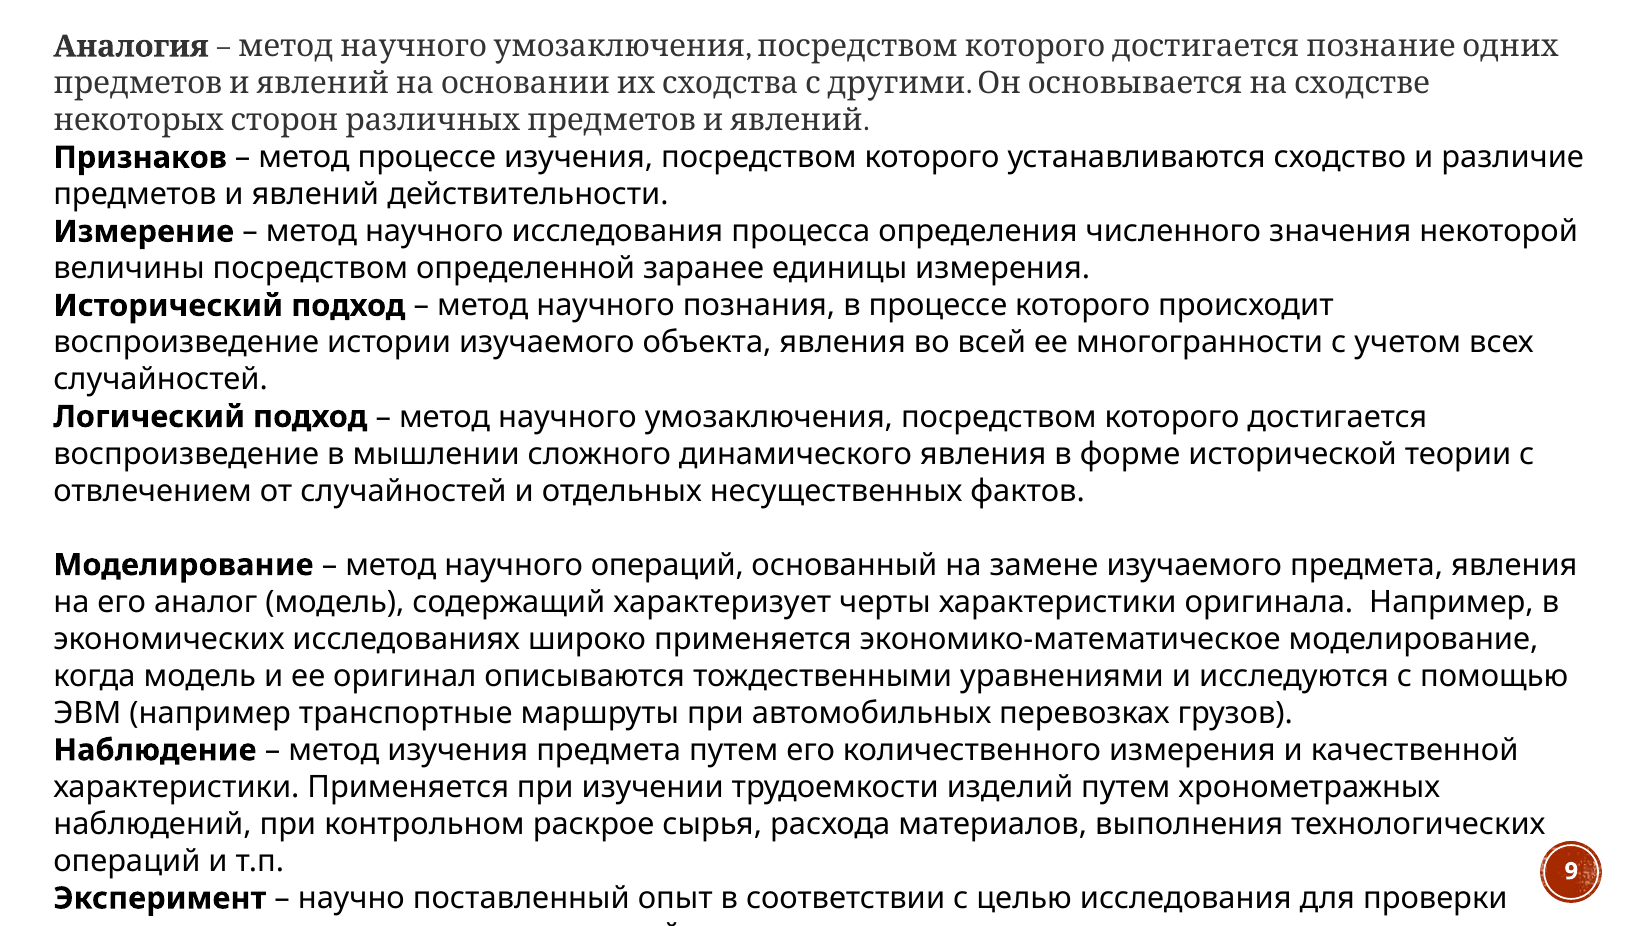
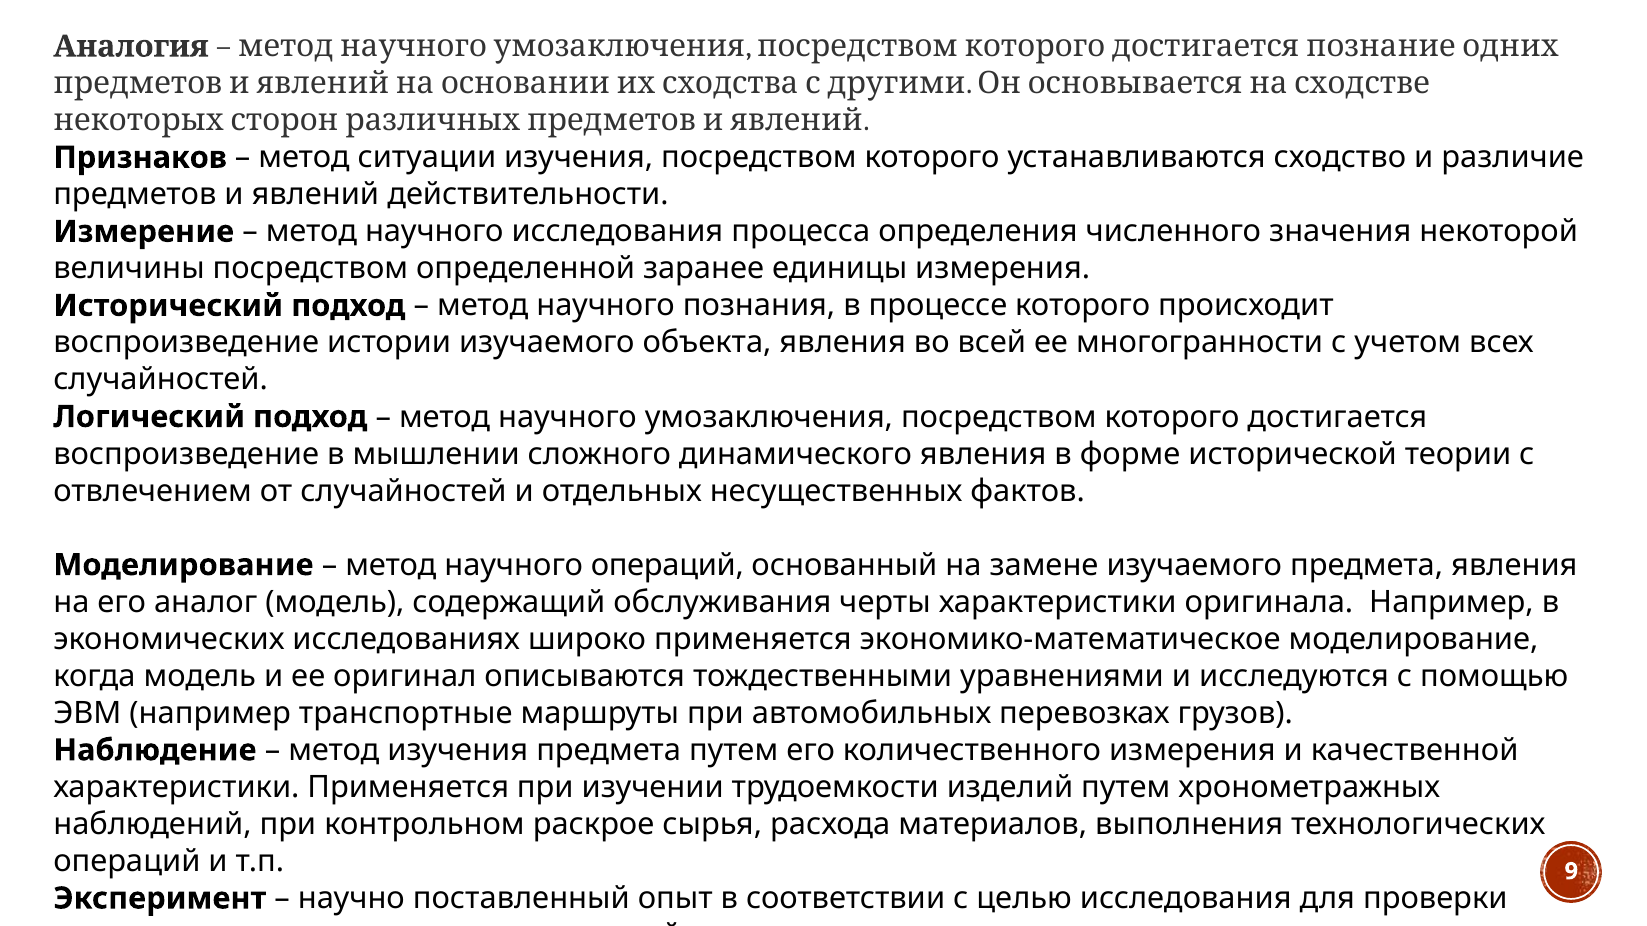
метод процессе: процессе -> ситуации
характеризует: характеризует -> обслуживания
